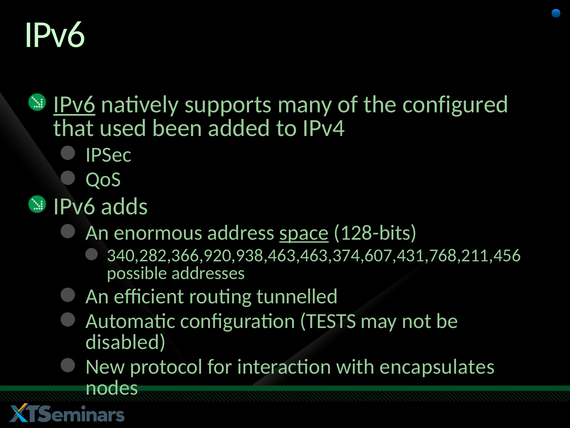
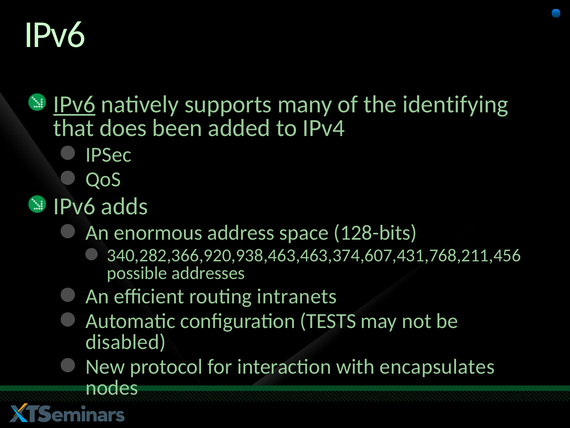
configured: configured -> identifying
used: used -> does
space underline: present -> none
tunnelled: tunnelled -> intranets
